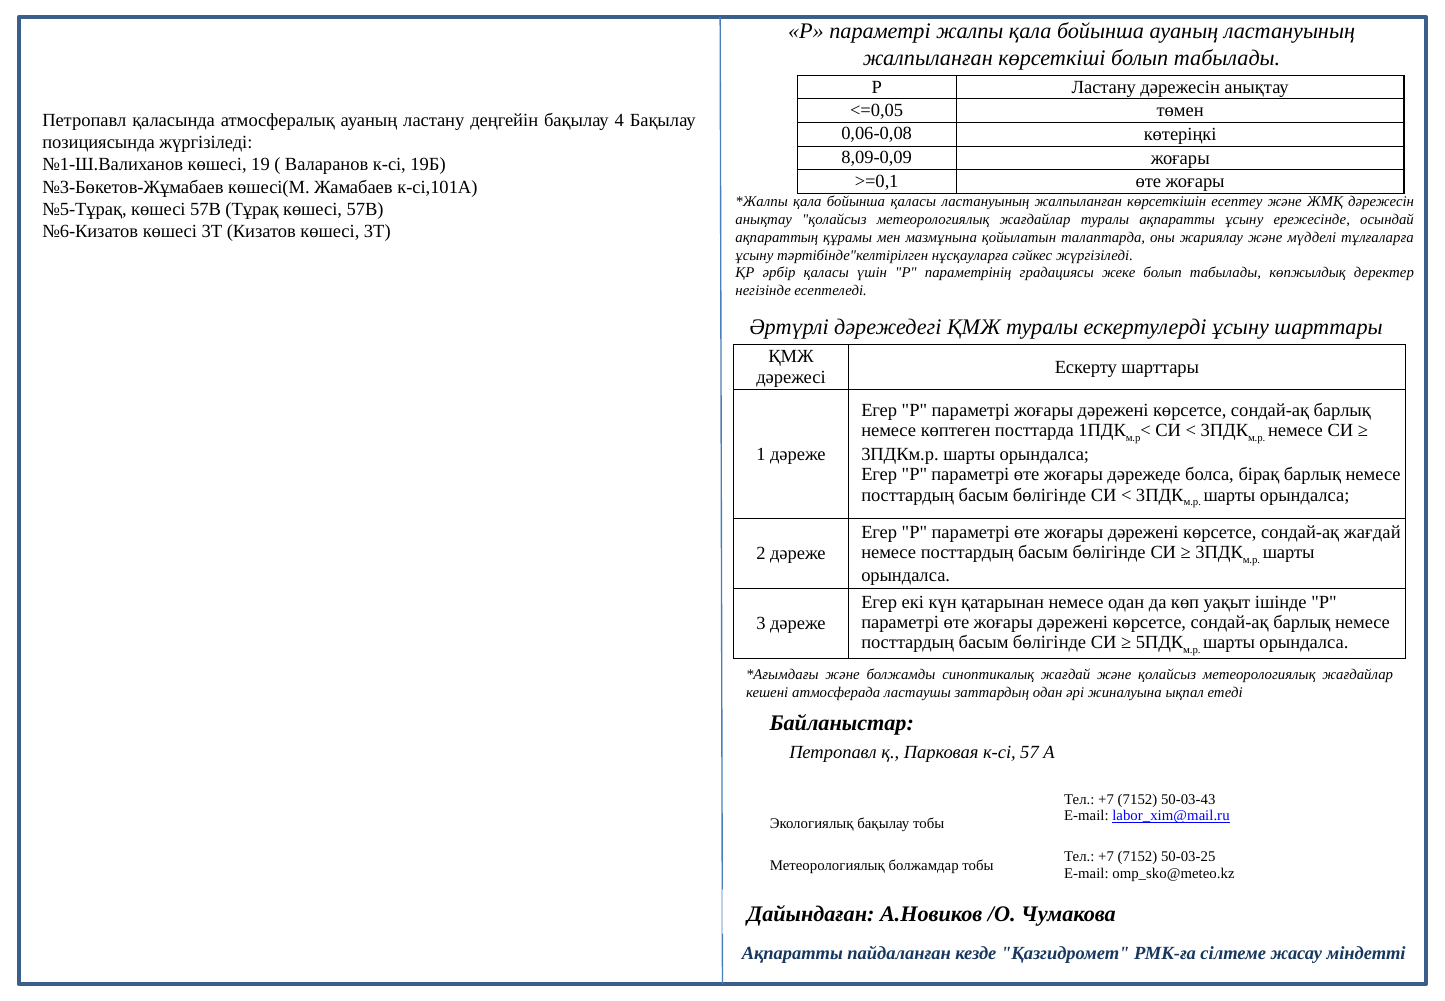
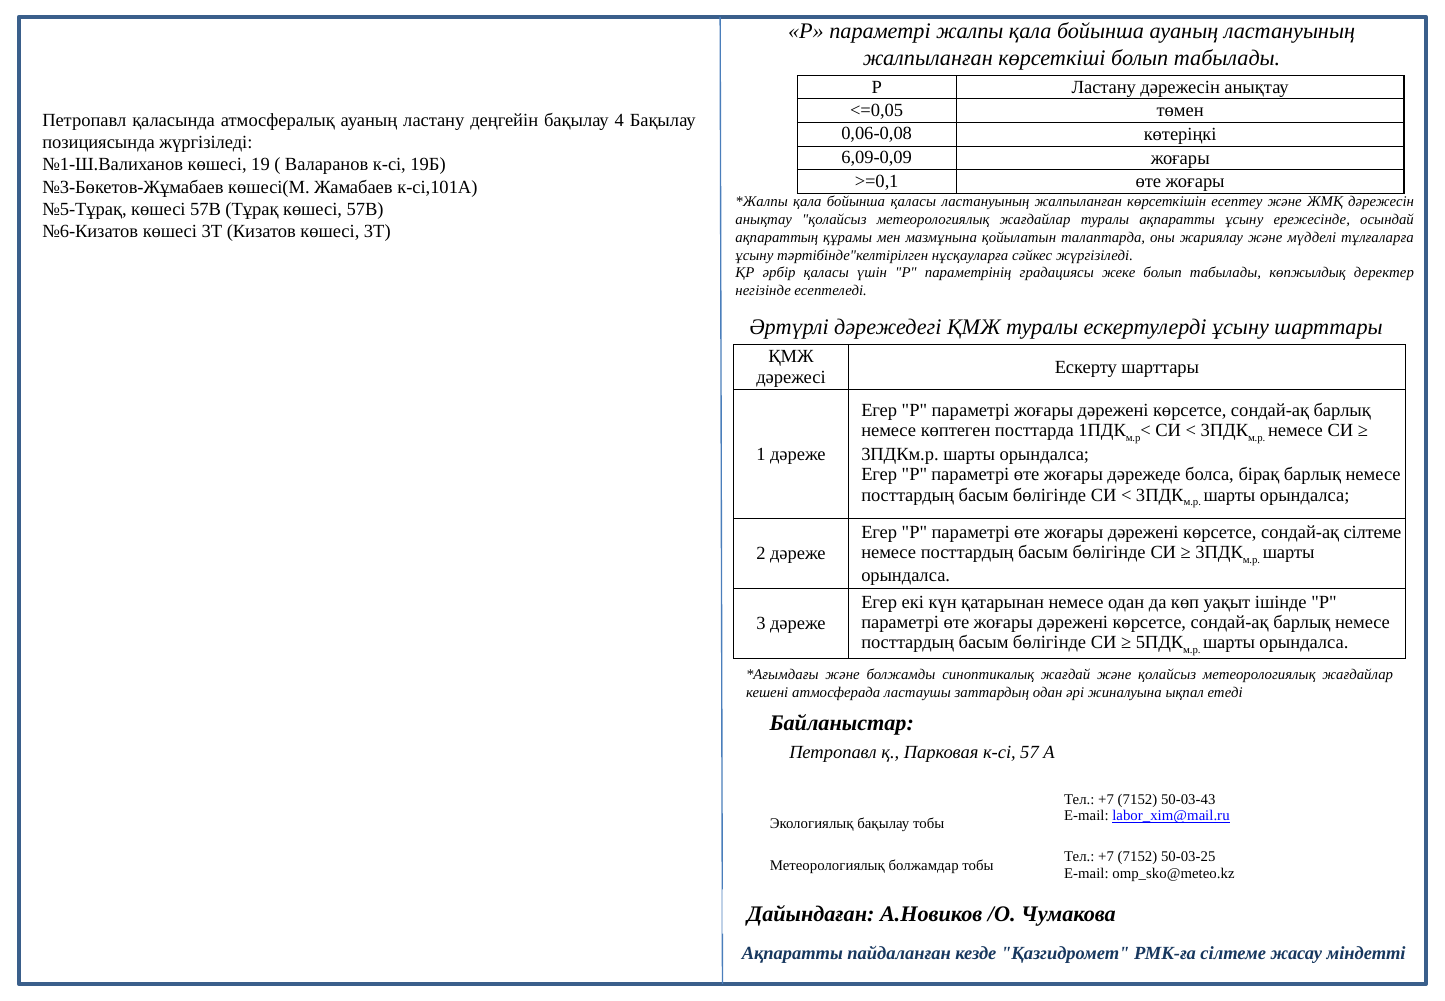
8,09-0,09: 8,09-0,09 -> 6,09-0,09
сондай-ақ жағдай: жағдай -> сілтеме
